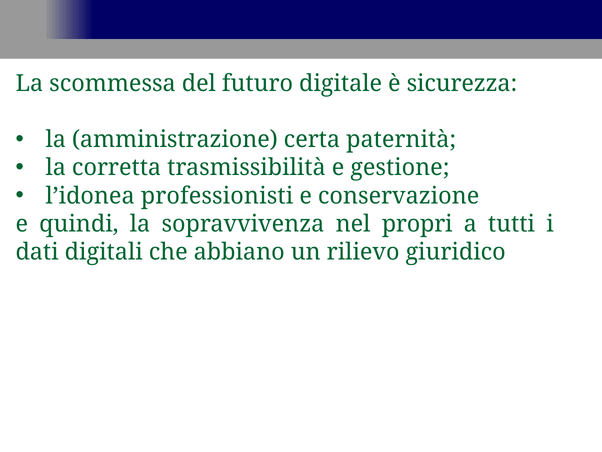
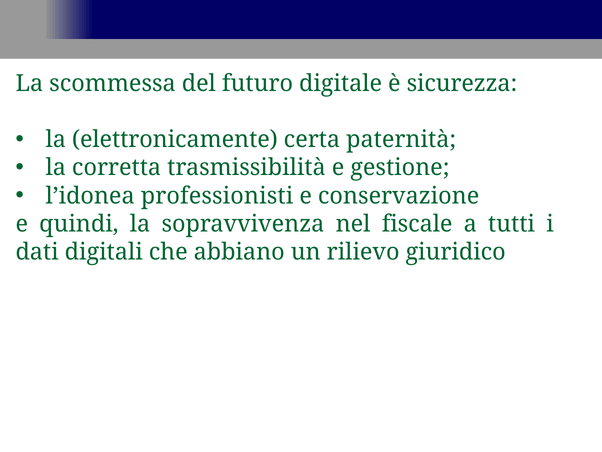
amministrazione: amministrazione -> elettronicamente
propri: propri -> fiscale
